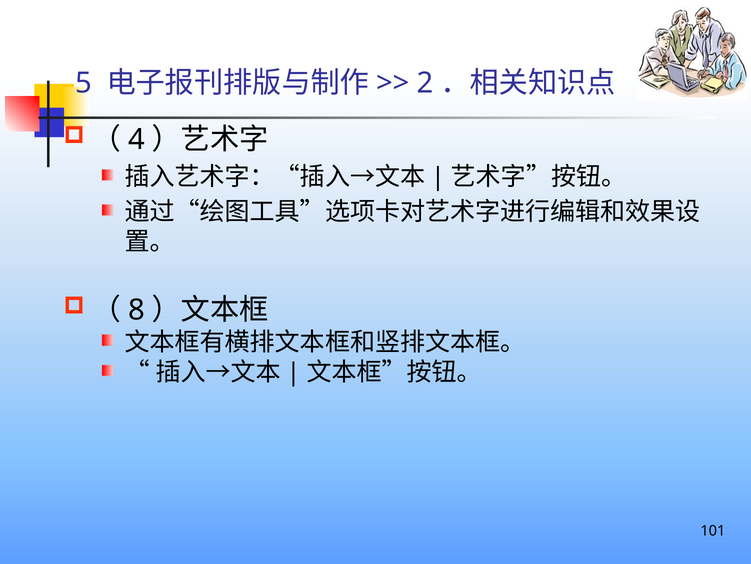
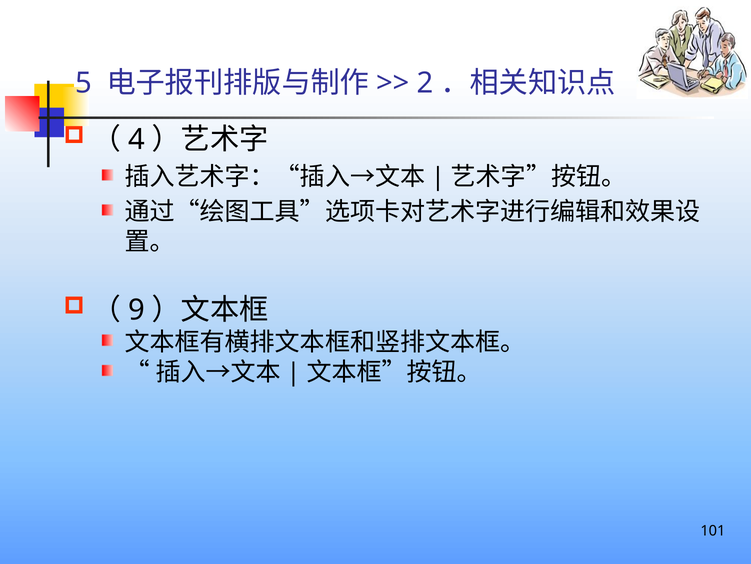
8: 8 -> 9
